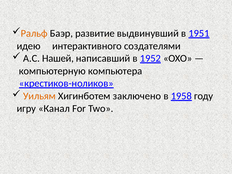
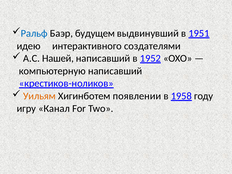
Ральф colour: orange -> blue
развитие: развитие -> будущем
компьютерную компьютера: компьютера -> написавший
заключено: заключено -> появлении
